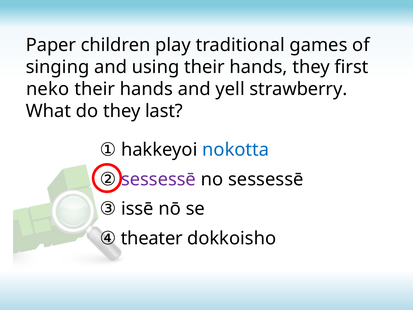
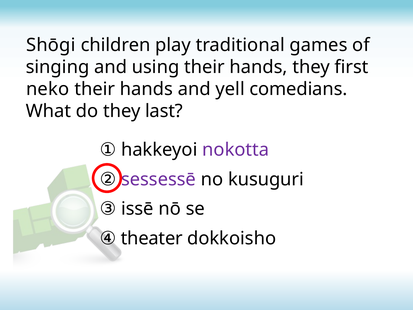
Paper: Paper -> Shōgi
strawberry: strawberry -> comedians
nokotta colour: blue -> purple
no sessessē: sessessē -> kusuguri
